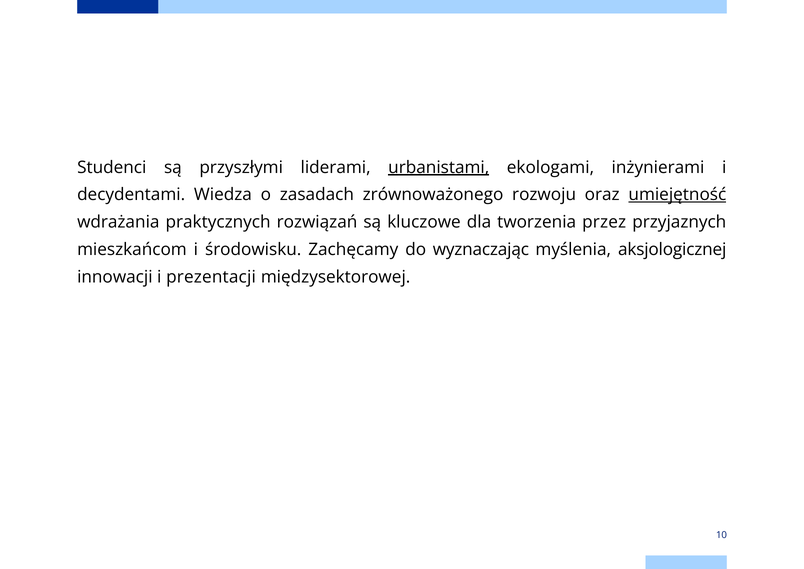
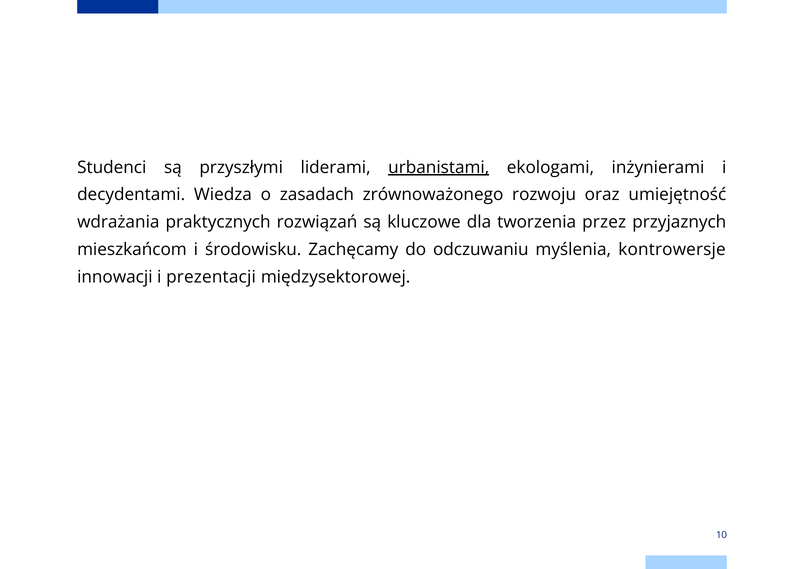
umiejętność underline: present -> none
wyznaczając: wyznaczając -> odczuwaniu
aksjologicznej: aksjologicznej -> kontrowersje
